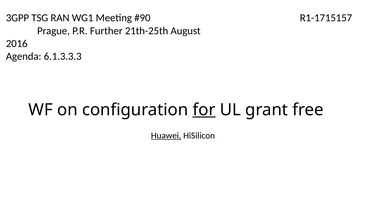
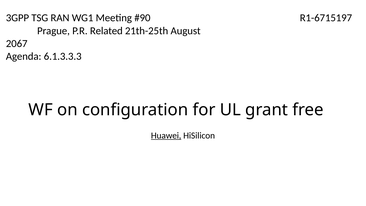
R1-1715157: R1-1715157 -> R1-6715197
Further: Further -> Related
2016: 2016 -> 2067
for underline: present -> none
